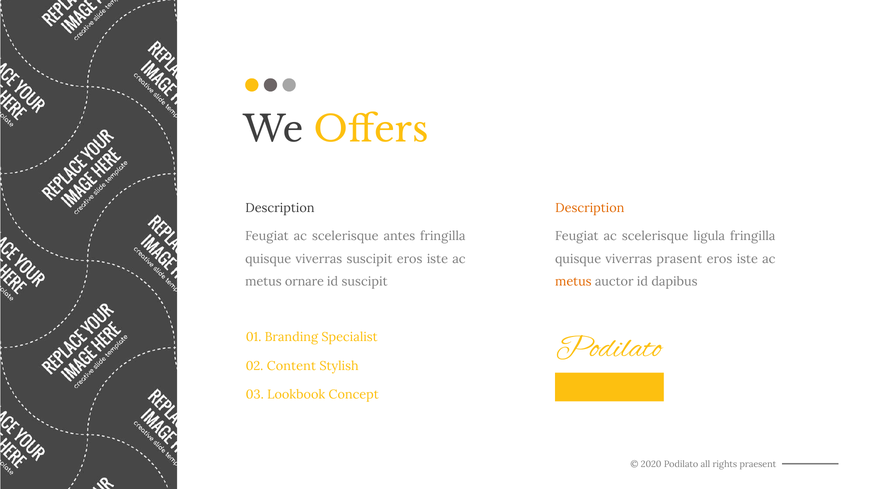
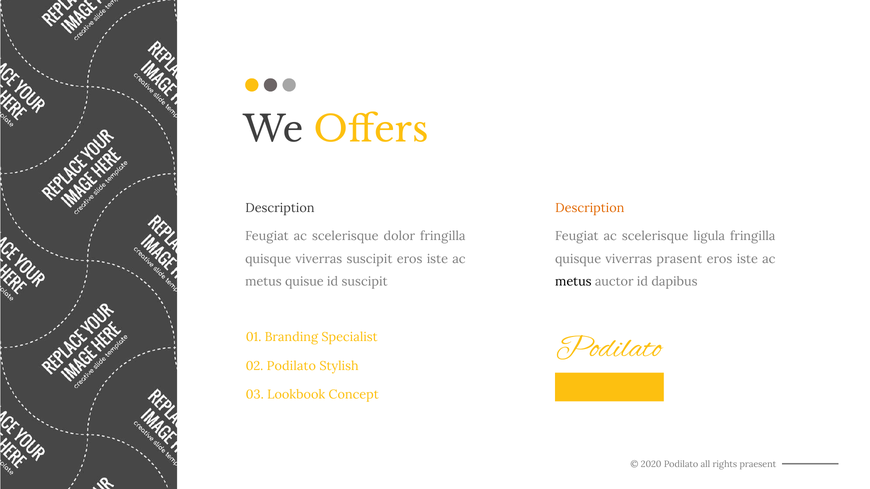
antes: antes -> dolor
ornare: ornare -> quisue
metus at (573, 282) colour: orange -> black
02 Content: Content -> Podilato
